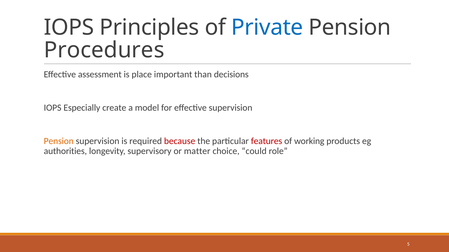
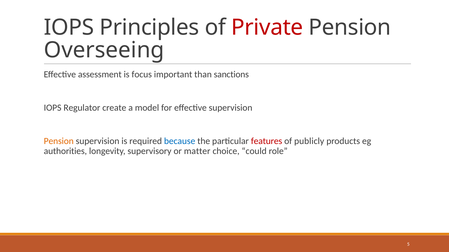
Private colour: blue -> red
Procedures: Procedures -> Overseeing
place: place -> focus
decisions: decisions -> sanctions
Especially: Especially -> Regulator
because colour: red -> blue
working: working -> publicly
